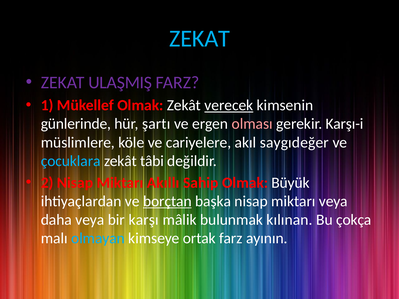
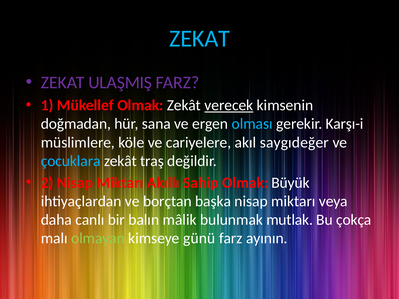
günlerinde: günlerinde -> doğmadan
şartı: şartı -> sana
olması colour: pink -> light blue
tâbi: tâbi -> traş
borçtan underline: present -> none
daha veya: veya -> canlı
karşı: karşı -> balın
kılınan: kılınan -> mutlak
olmayan colour: light blue -> light green
ortak: ortak -> günü
